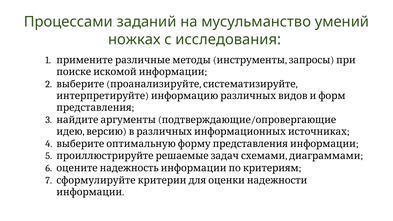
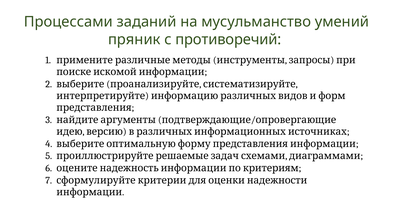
ножках: ножках -> пряник
исследования: исследования -> противоречий
